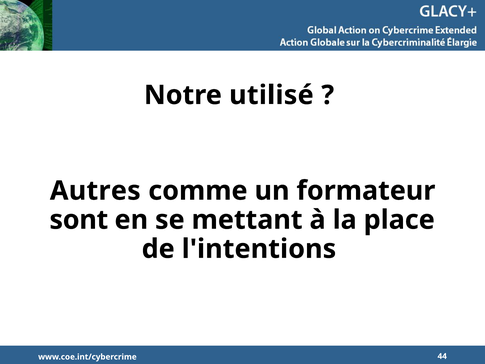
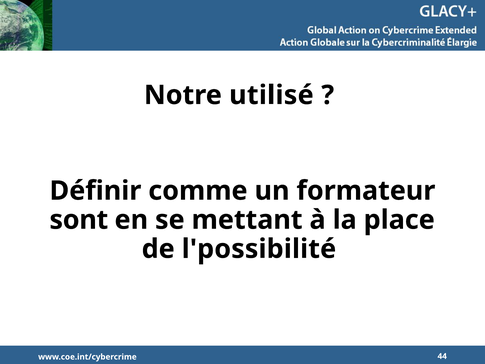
Autres: Autres -> Définir
l'intentions: l'intentions -> l'possibilité
